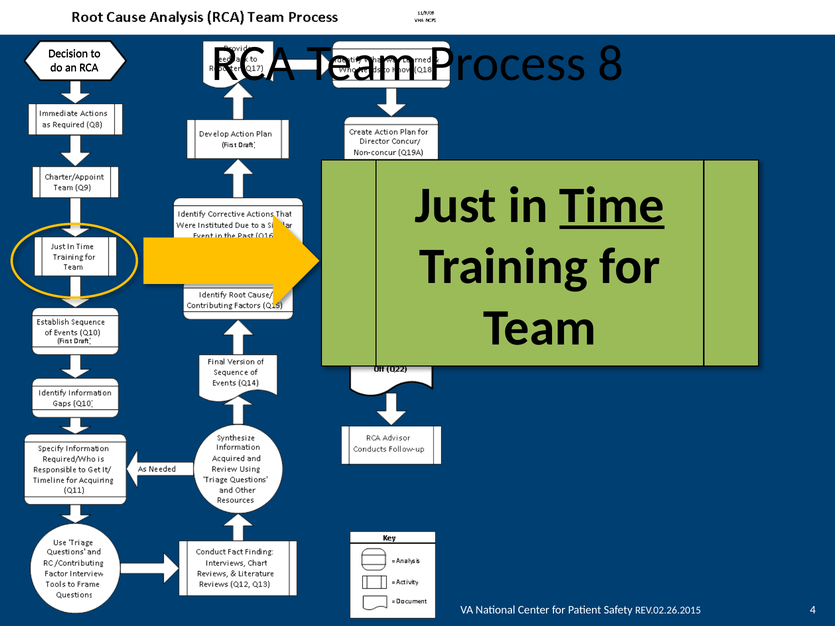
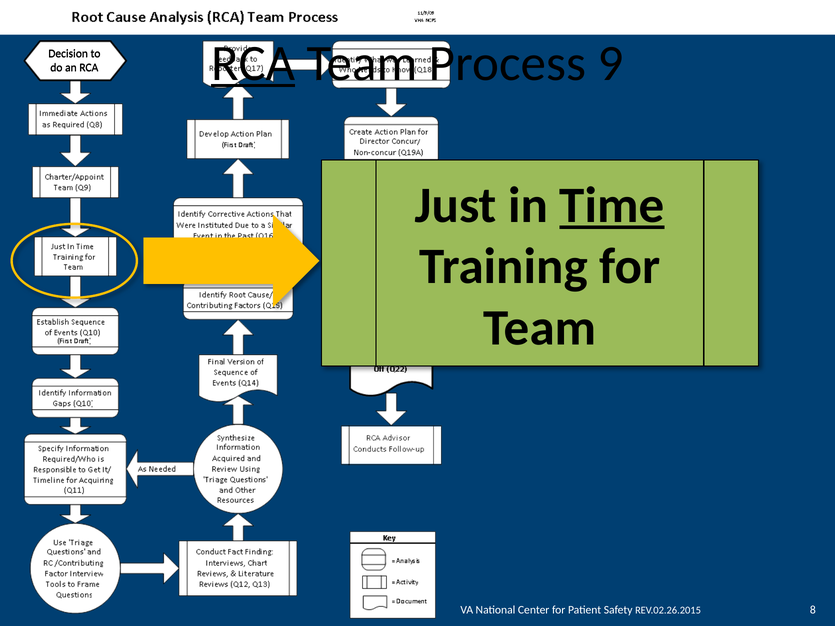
RCA at (253, 63) underline: none -> present
8: 8 -> 9
4: 4 -> 8
